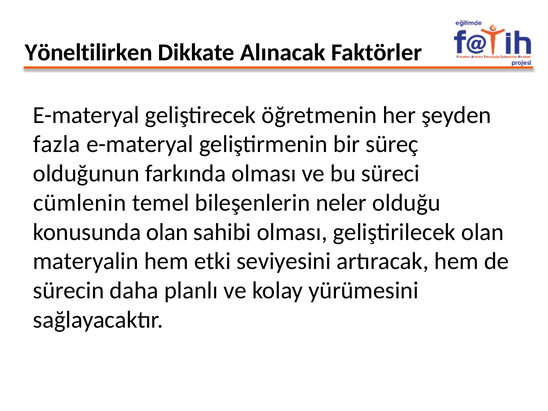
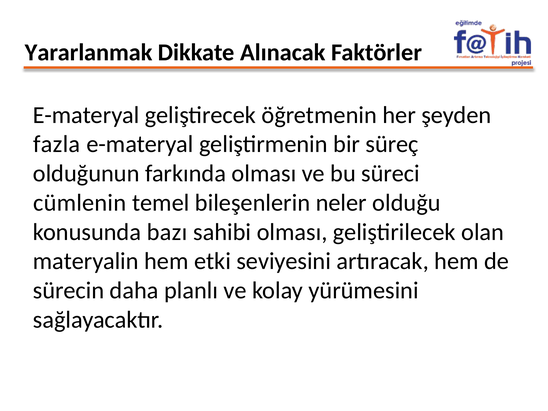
Yöneltilirken: Yöneltilirken -> Yararlanmak
konusunda olan: olan -> bazı
